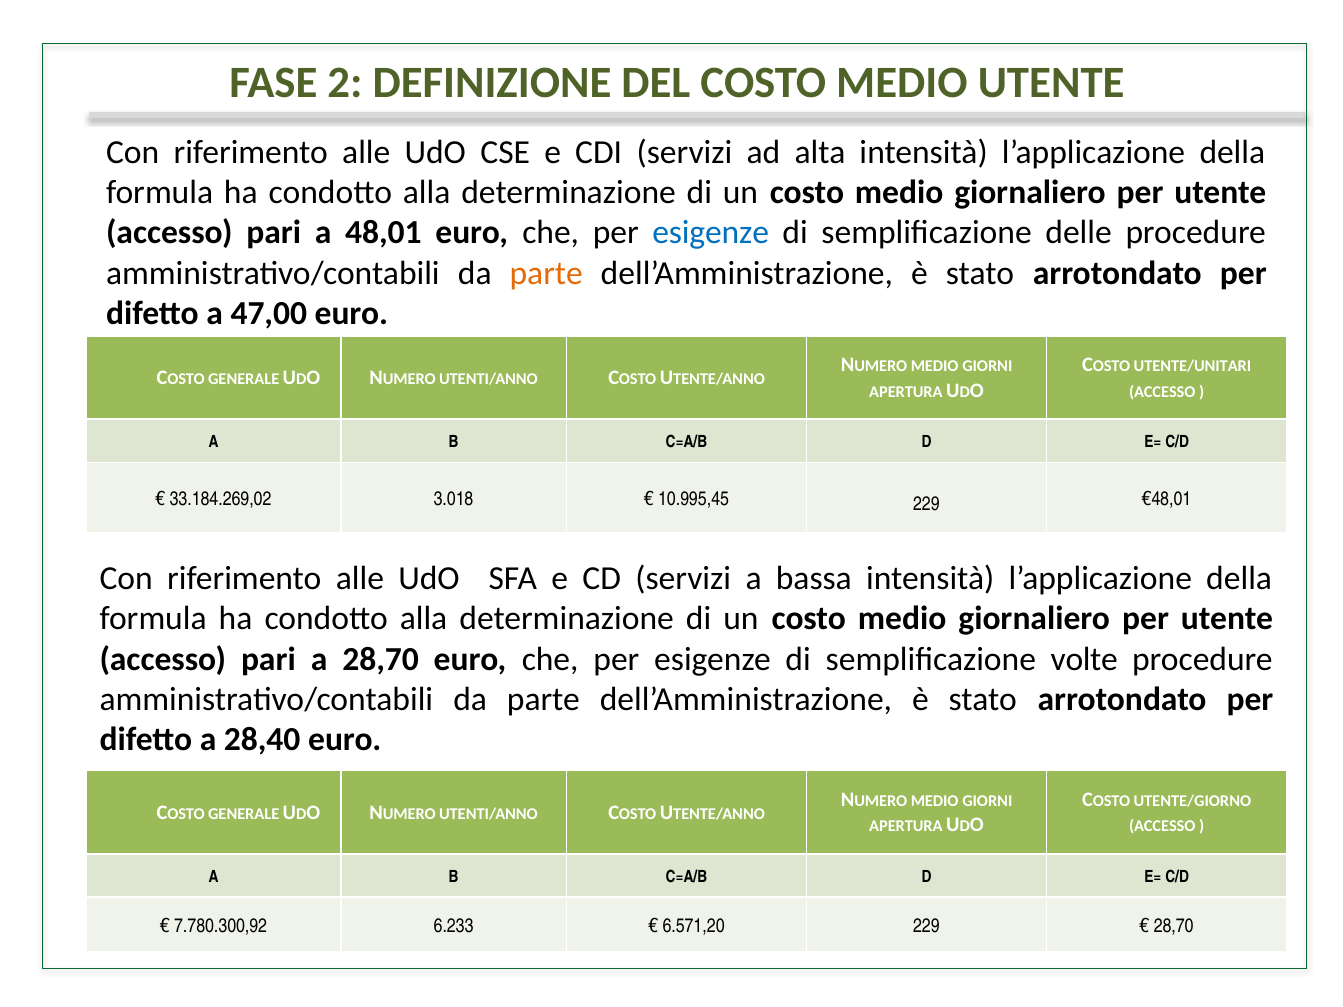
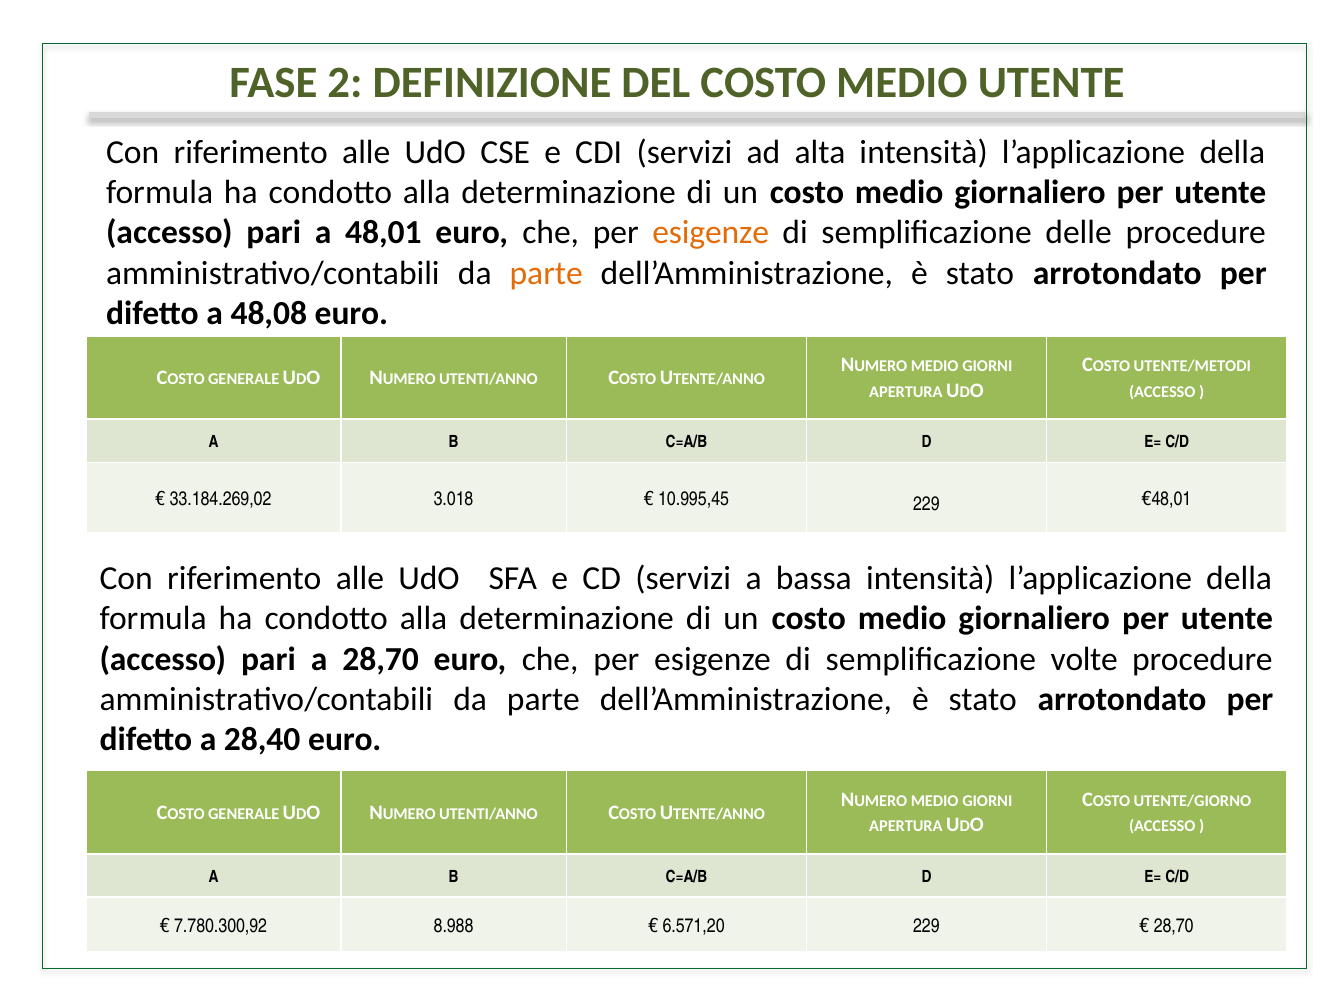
esigenze at (711, 233) colour: blue -> orange
47,00: 47,00 -> 48,08
UTENTE/UNITARI: UTENTE/UNITARI -> UTENTE/METODI
6.233: 6.233 -> 8.988
